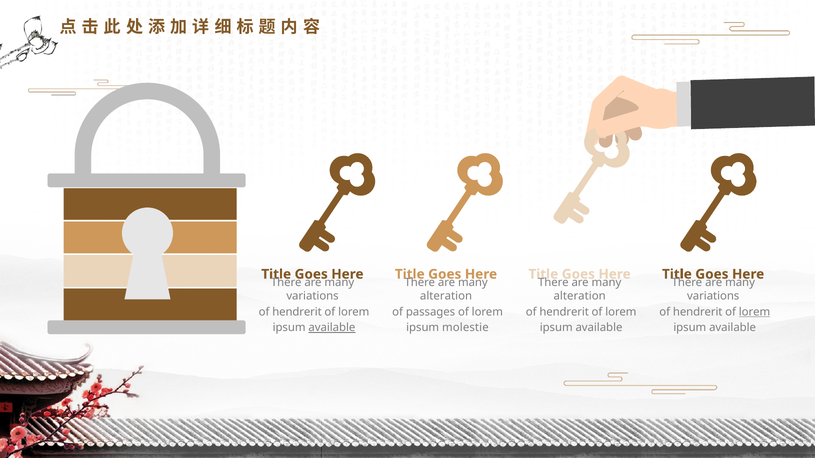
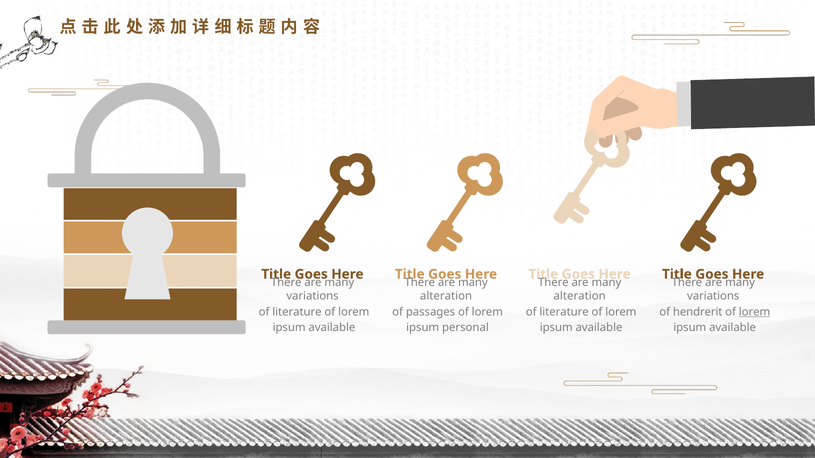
hendrerit at (297, 312): hendrerit -> literature
hendrerit at (564, 312): hendrerit -> literature
available at (332, 328) underline: present -> none
molestie: molestie -> personal
